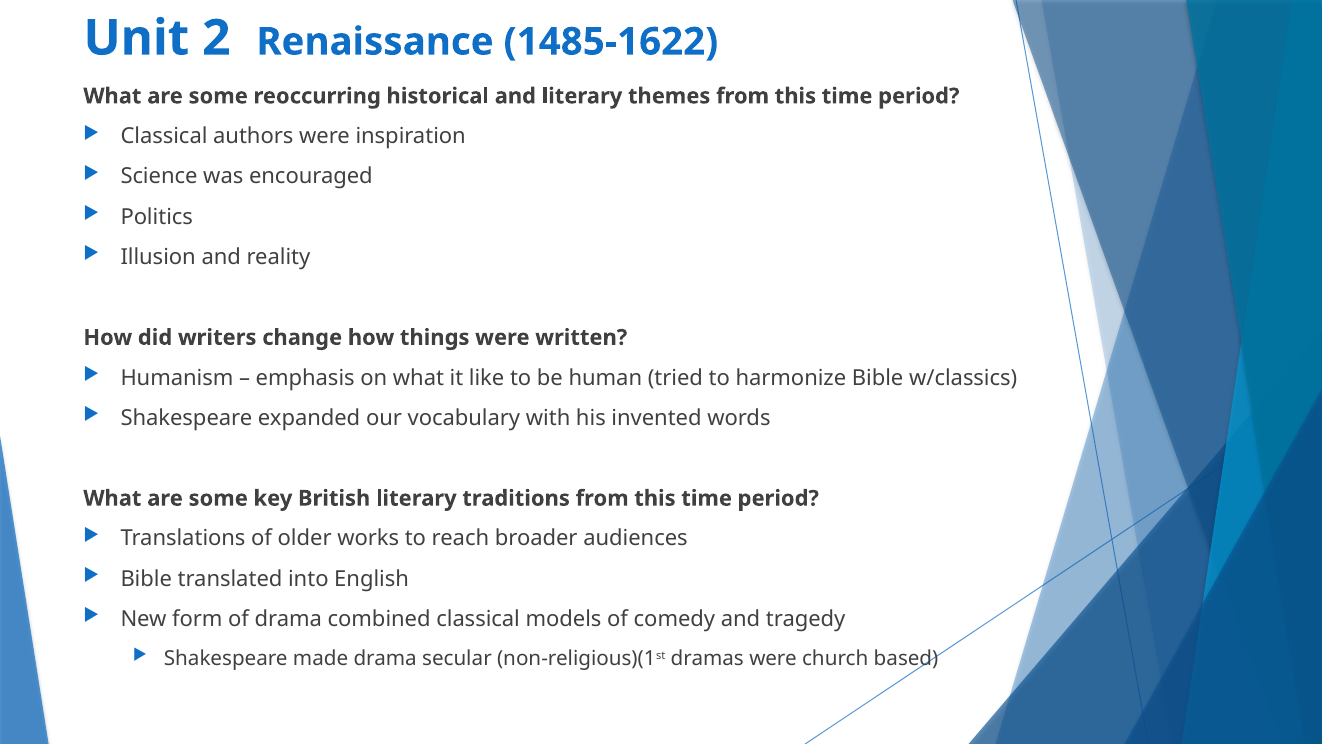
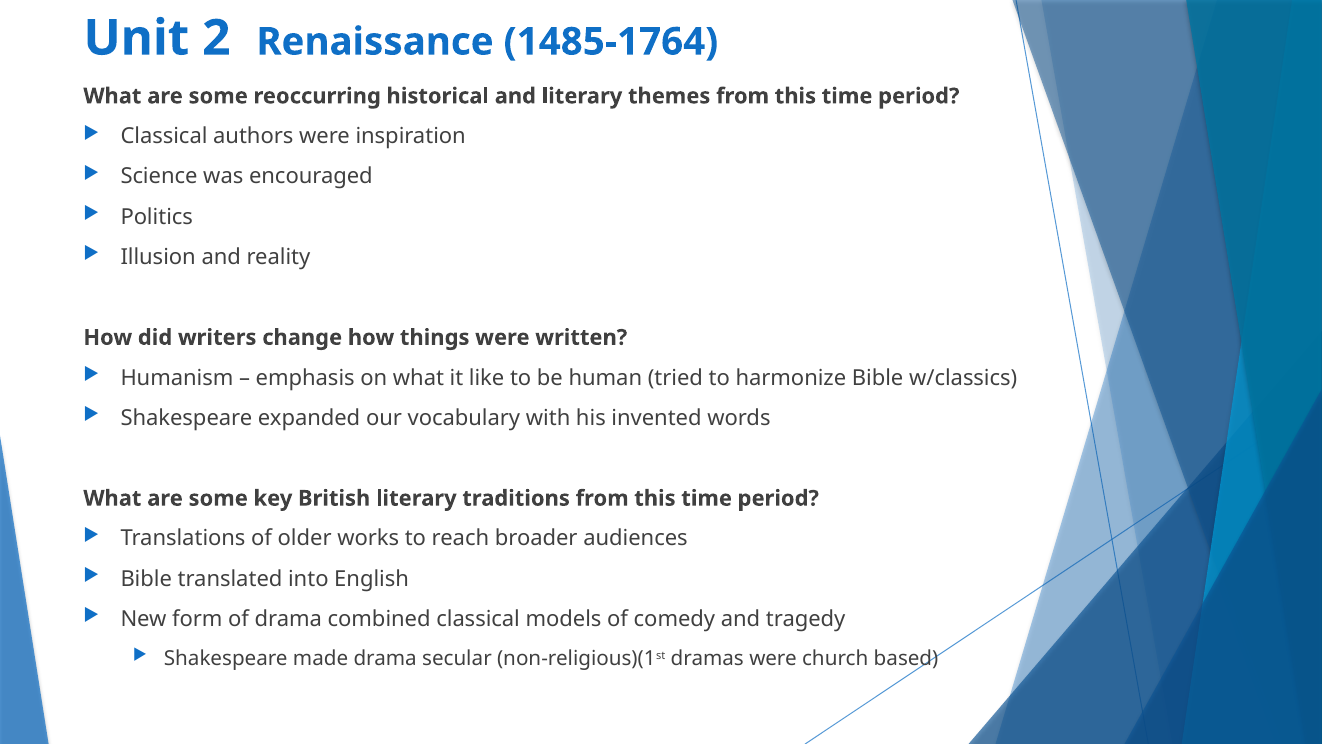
1485-1622: 1485-1622 -> 1485-1764
